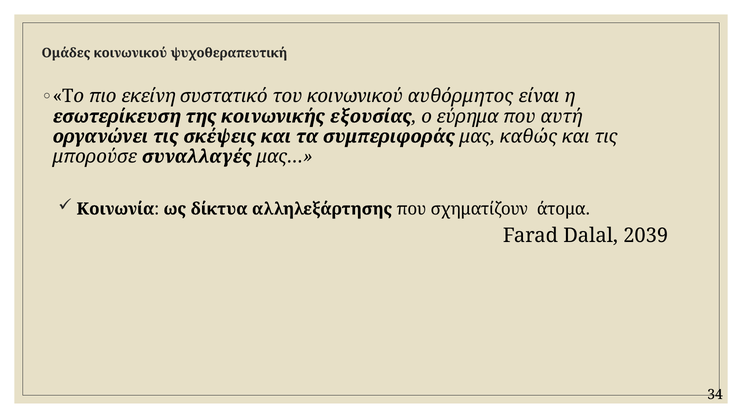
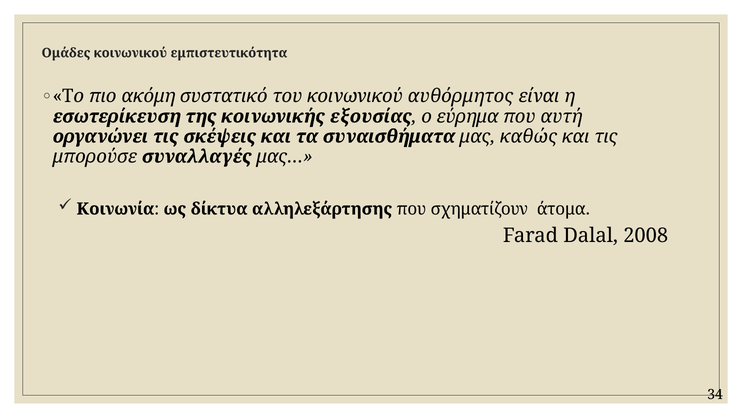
ψυχοθεραπευτική: ψυχοθεραπευτική -> εμπιστευτικότητα
εκείνη: εκείνη -> ακόμη
συμπεριφοράς: συμπεριφοράς -> συναισθήματα
2039: 2039 -> 2008
